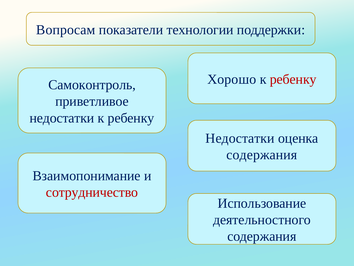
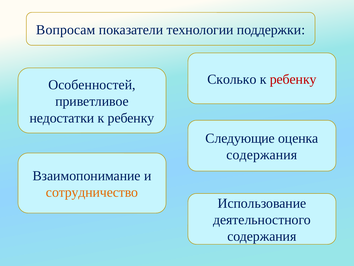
Хорошо: Хорошо -> Сколько
Самоконтроль: Самоконтроль -> Особенностей
Недостатки at (240, 138): Недостатки -> Следующие
сотрудничество colour: red -> orange
